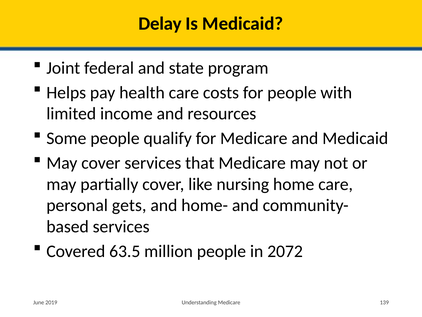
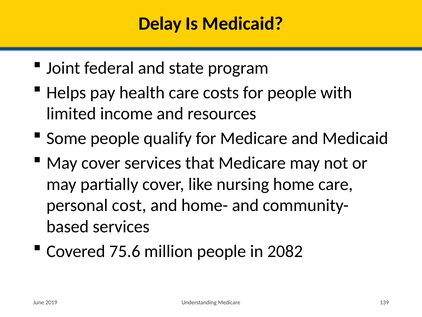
gets: gets -> cost
63.5: 63.5 -> 75.6
2072: 2072 -> 2082
